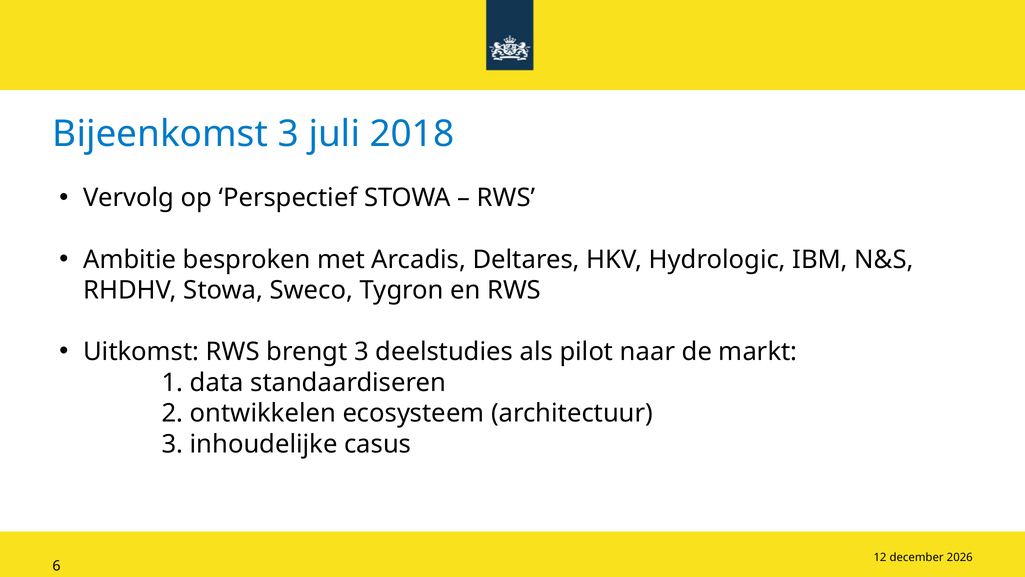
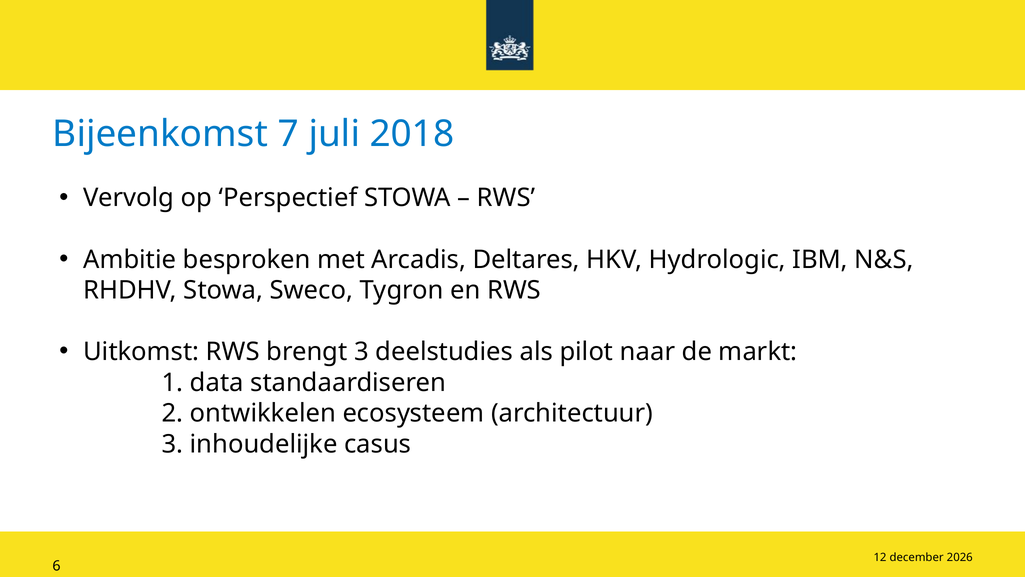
Bijeenkomst 3: 3 -> 7
